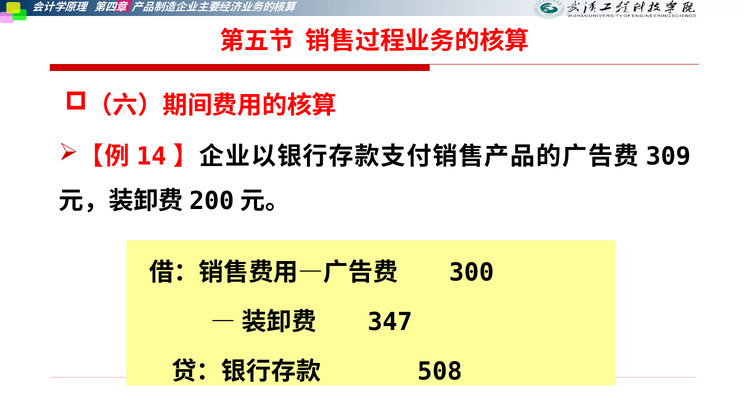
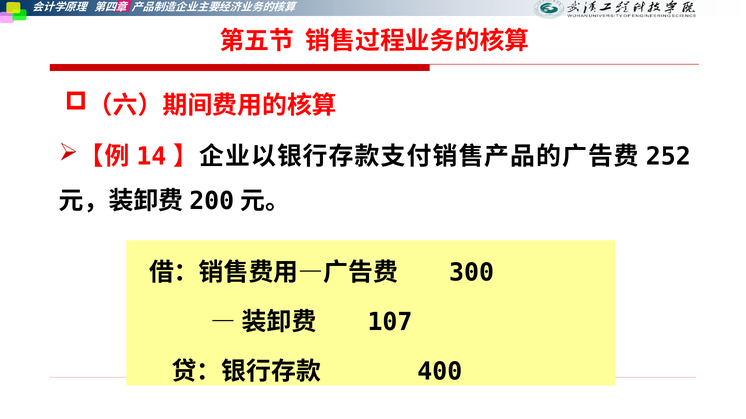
309: 309 -> 252
347: 347 -> 107
508: 508 -> 400
